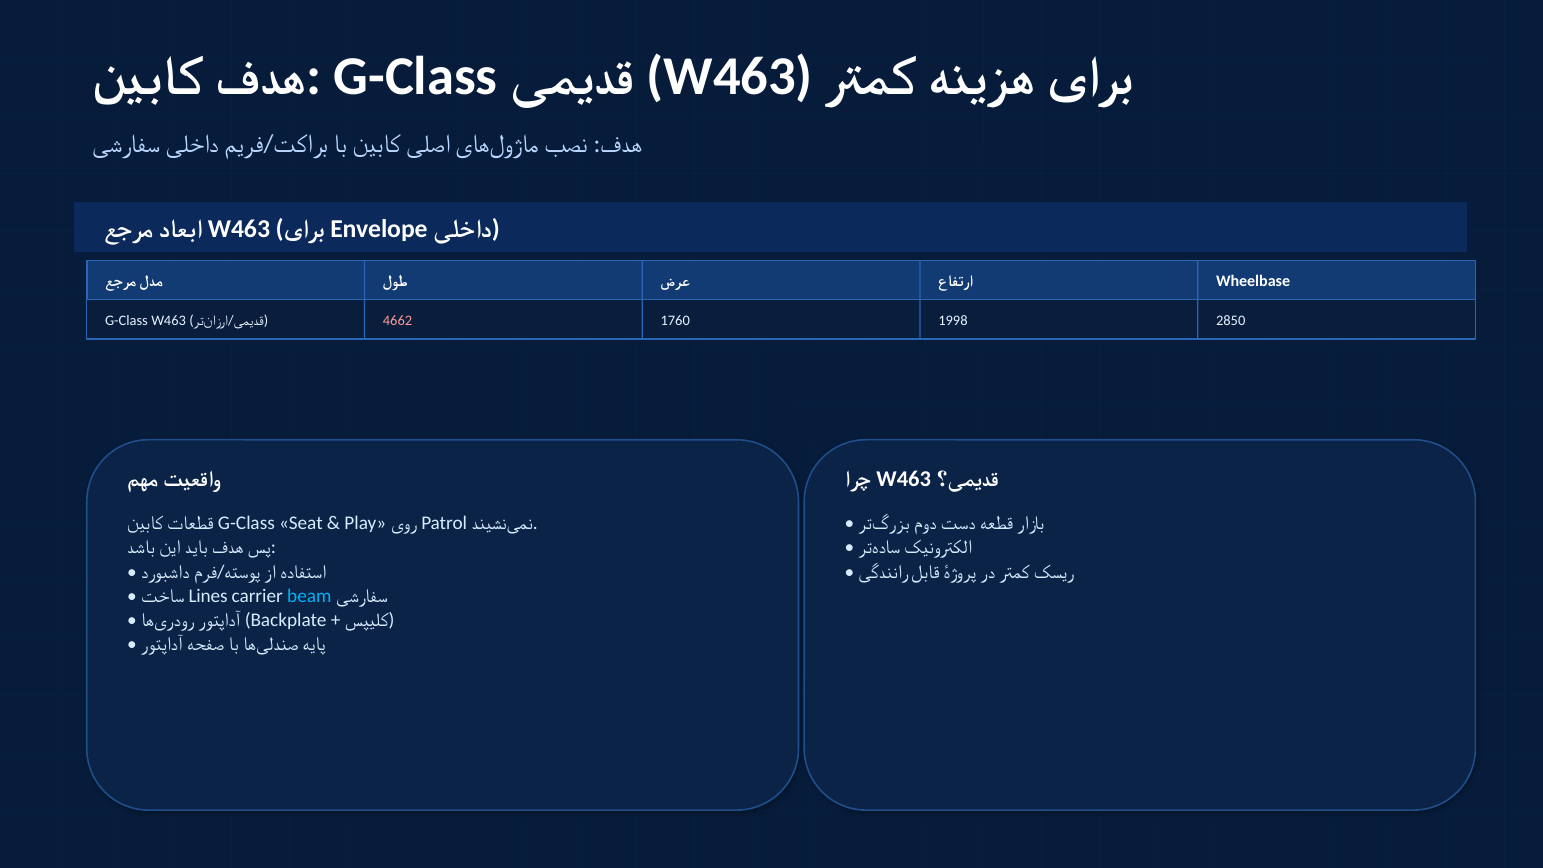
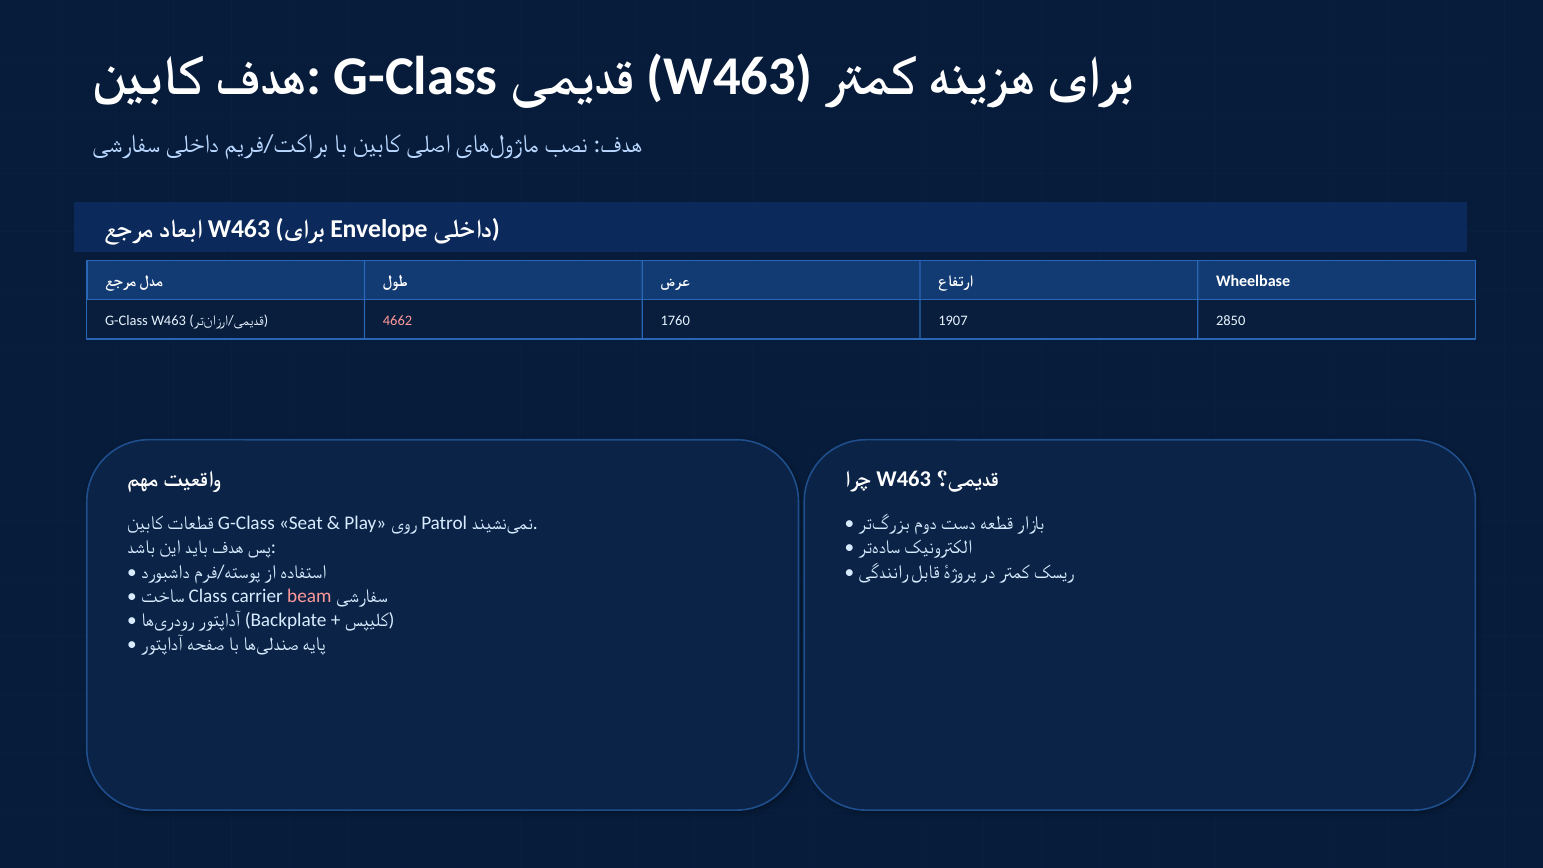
1998: 1998 -> 1907
Lines: Lines -> Class
beam colour: light blue -> pink
